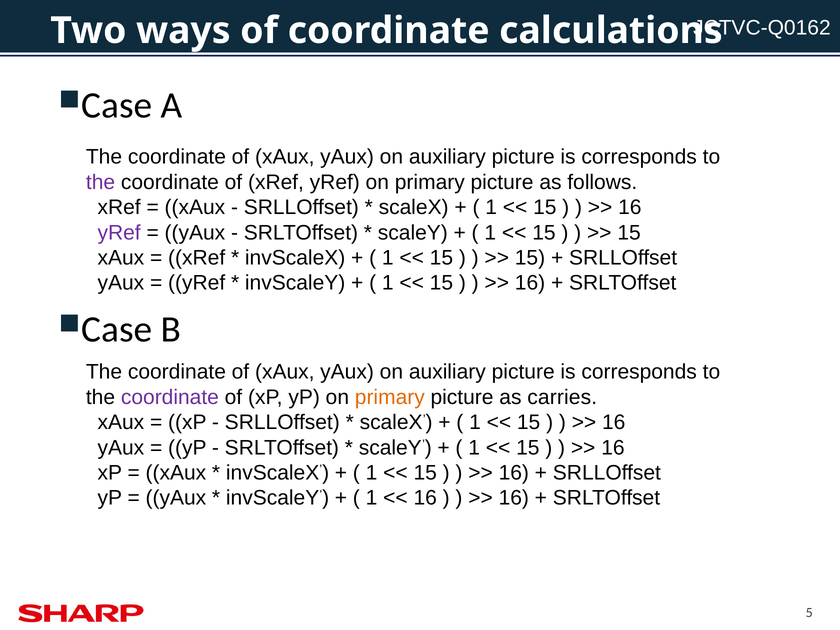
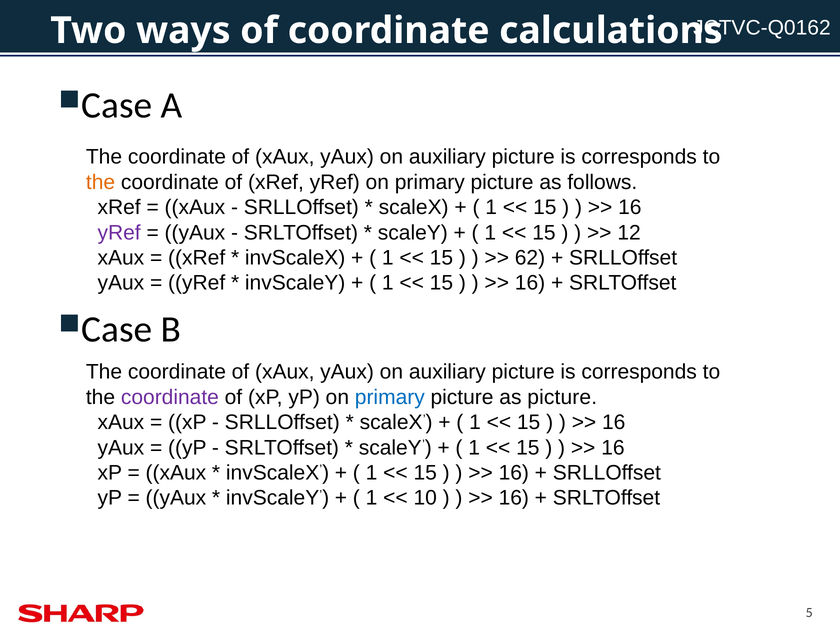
the at (101, 182) colour: purple -> orange
15 at (629, 233): 15 -> 12
15 at (530, 258): 15 -> 62
primary at (390, 397) colour: orange -> blue
as carries: carries -> picture
16 at (425, 498): 16 -> 10
